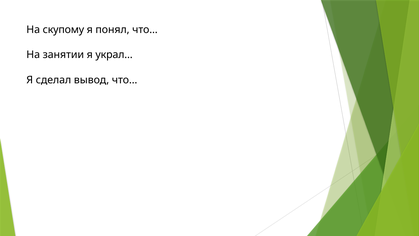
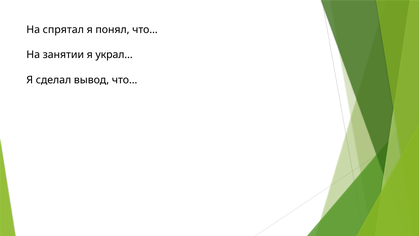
скупому: скупому -> спрятал
